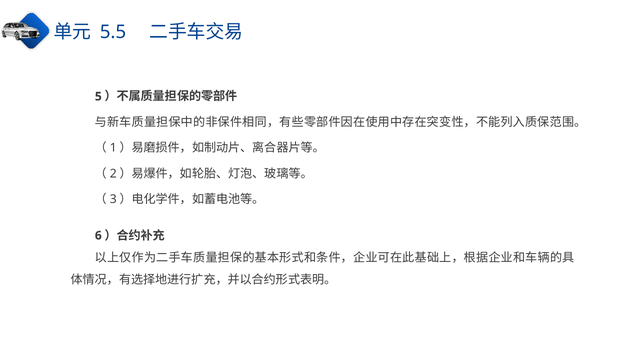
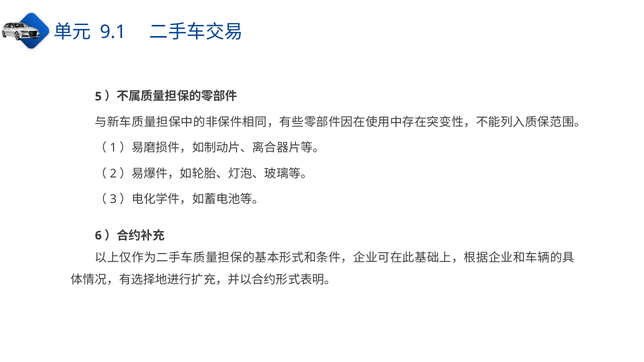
5.5: 5.5 -> 9.1
